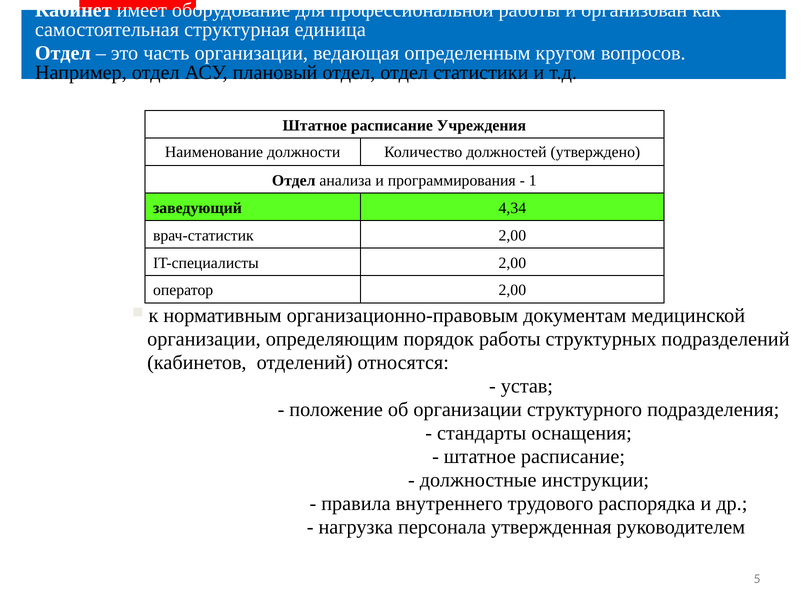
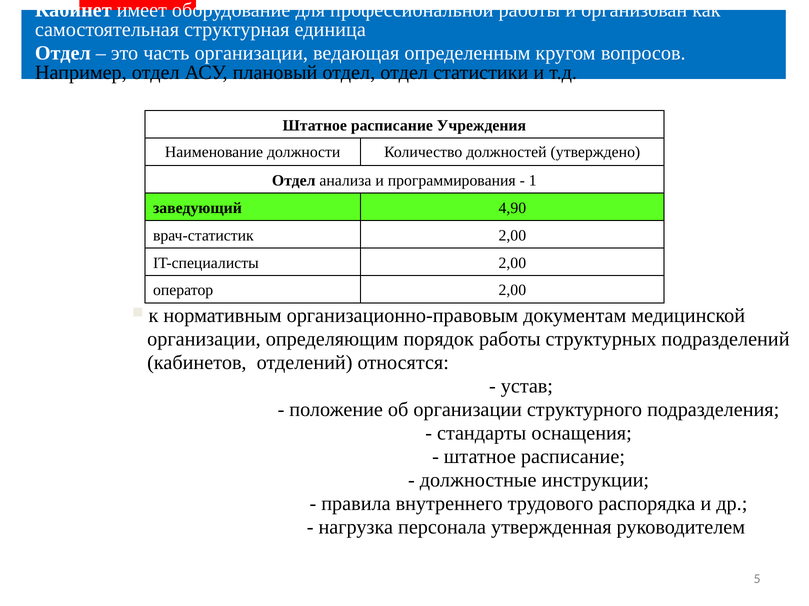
4,34: 4,34 -> 4,90
